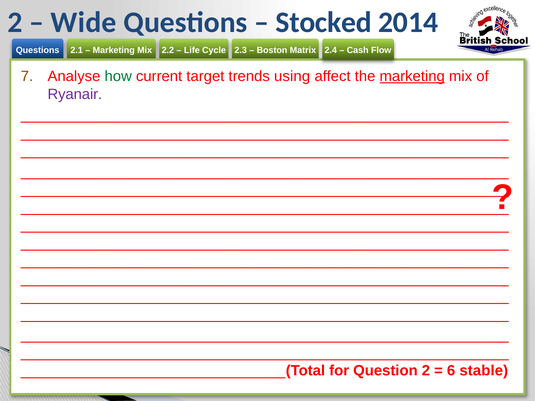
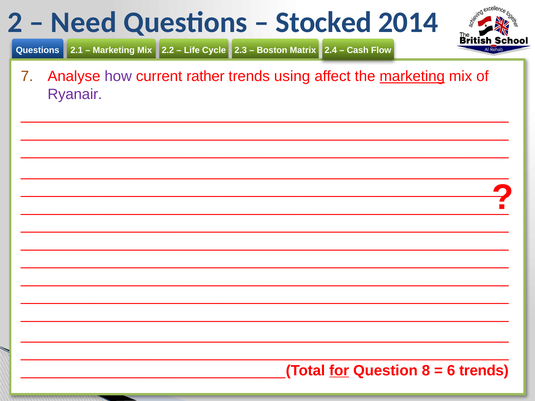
Wide: Wide -> Need
how colour: green -> purple
target: target -> rather
for underline: none -> present
Question 2: 2 -> 8
6 stable: stable -> trends
